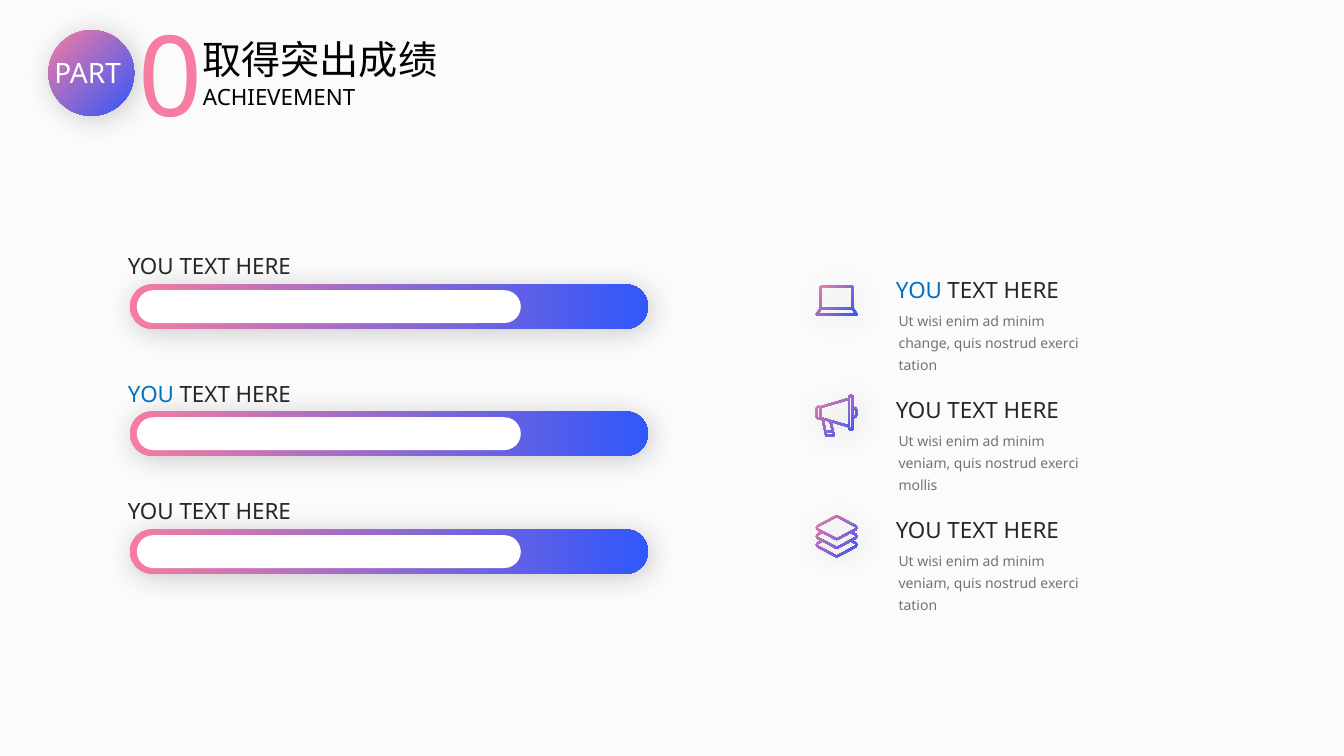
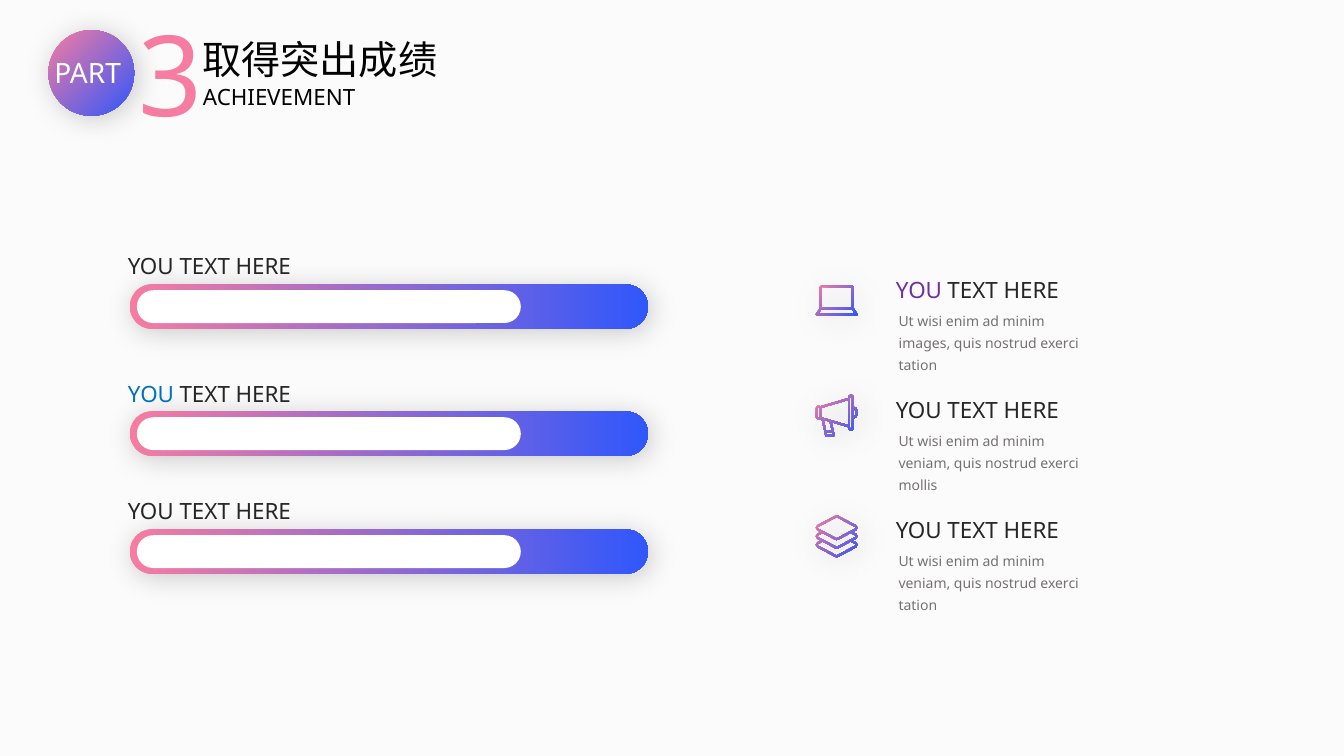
0: 0 -> 3
YOU at (919, 291) colour: blue -> purple
change: change -> images
